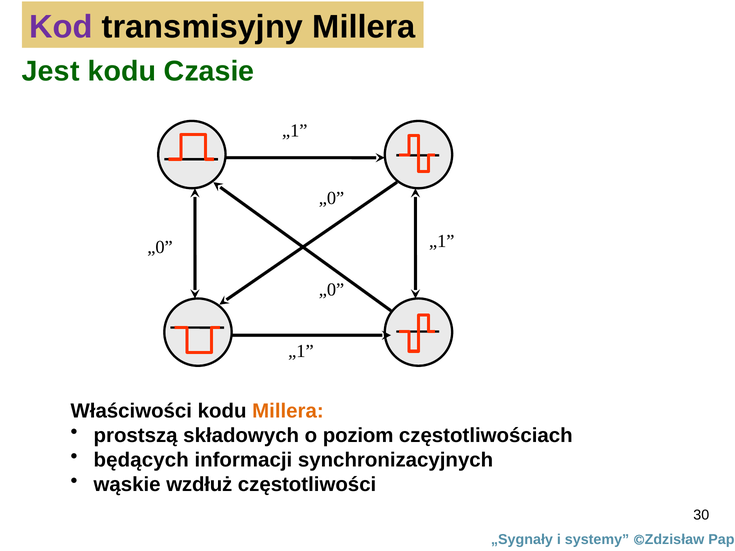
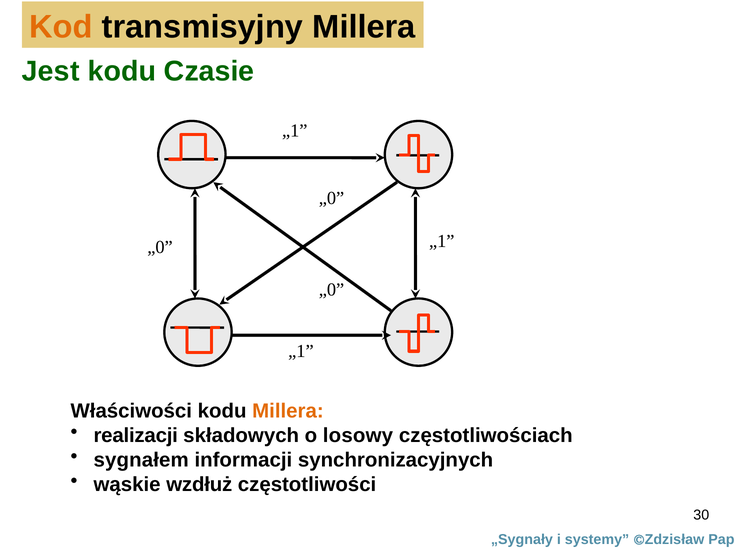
Kod colour: purple -> orange
prostszą: prostszą -> realizacji
poziom: poziom -> losowy
będących: będących -> sygnałem
